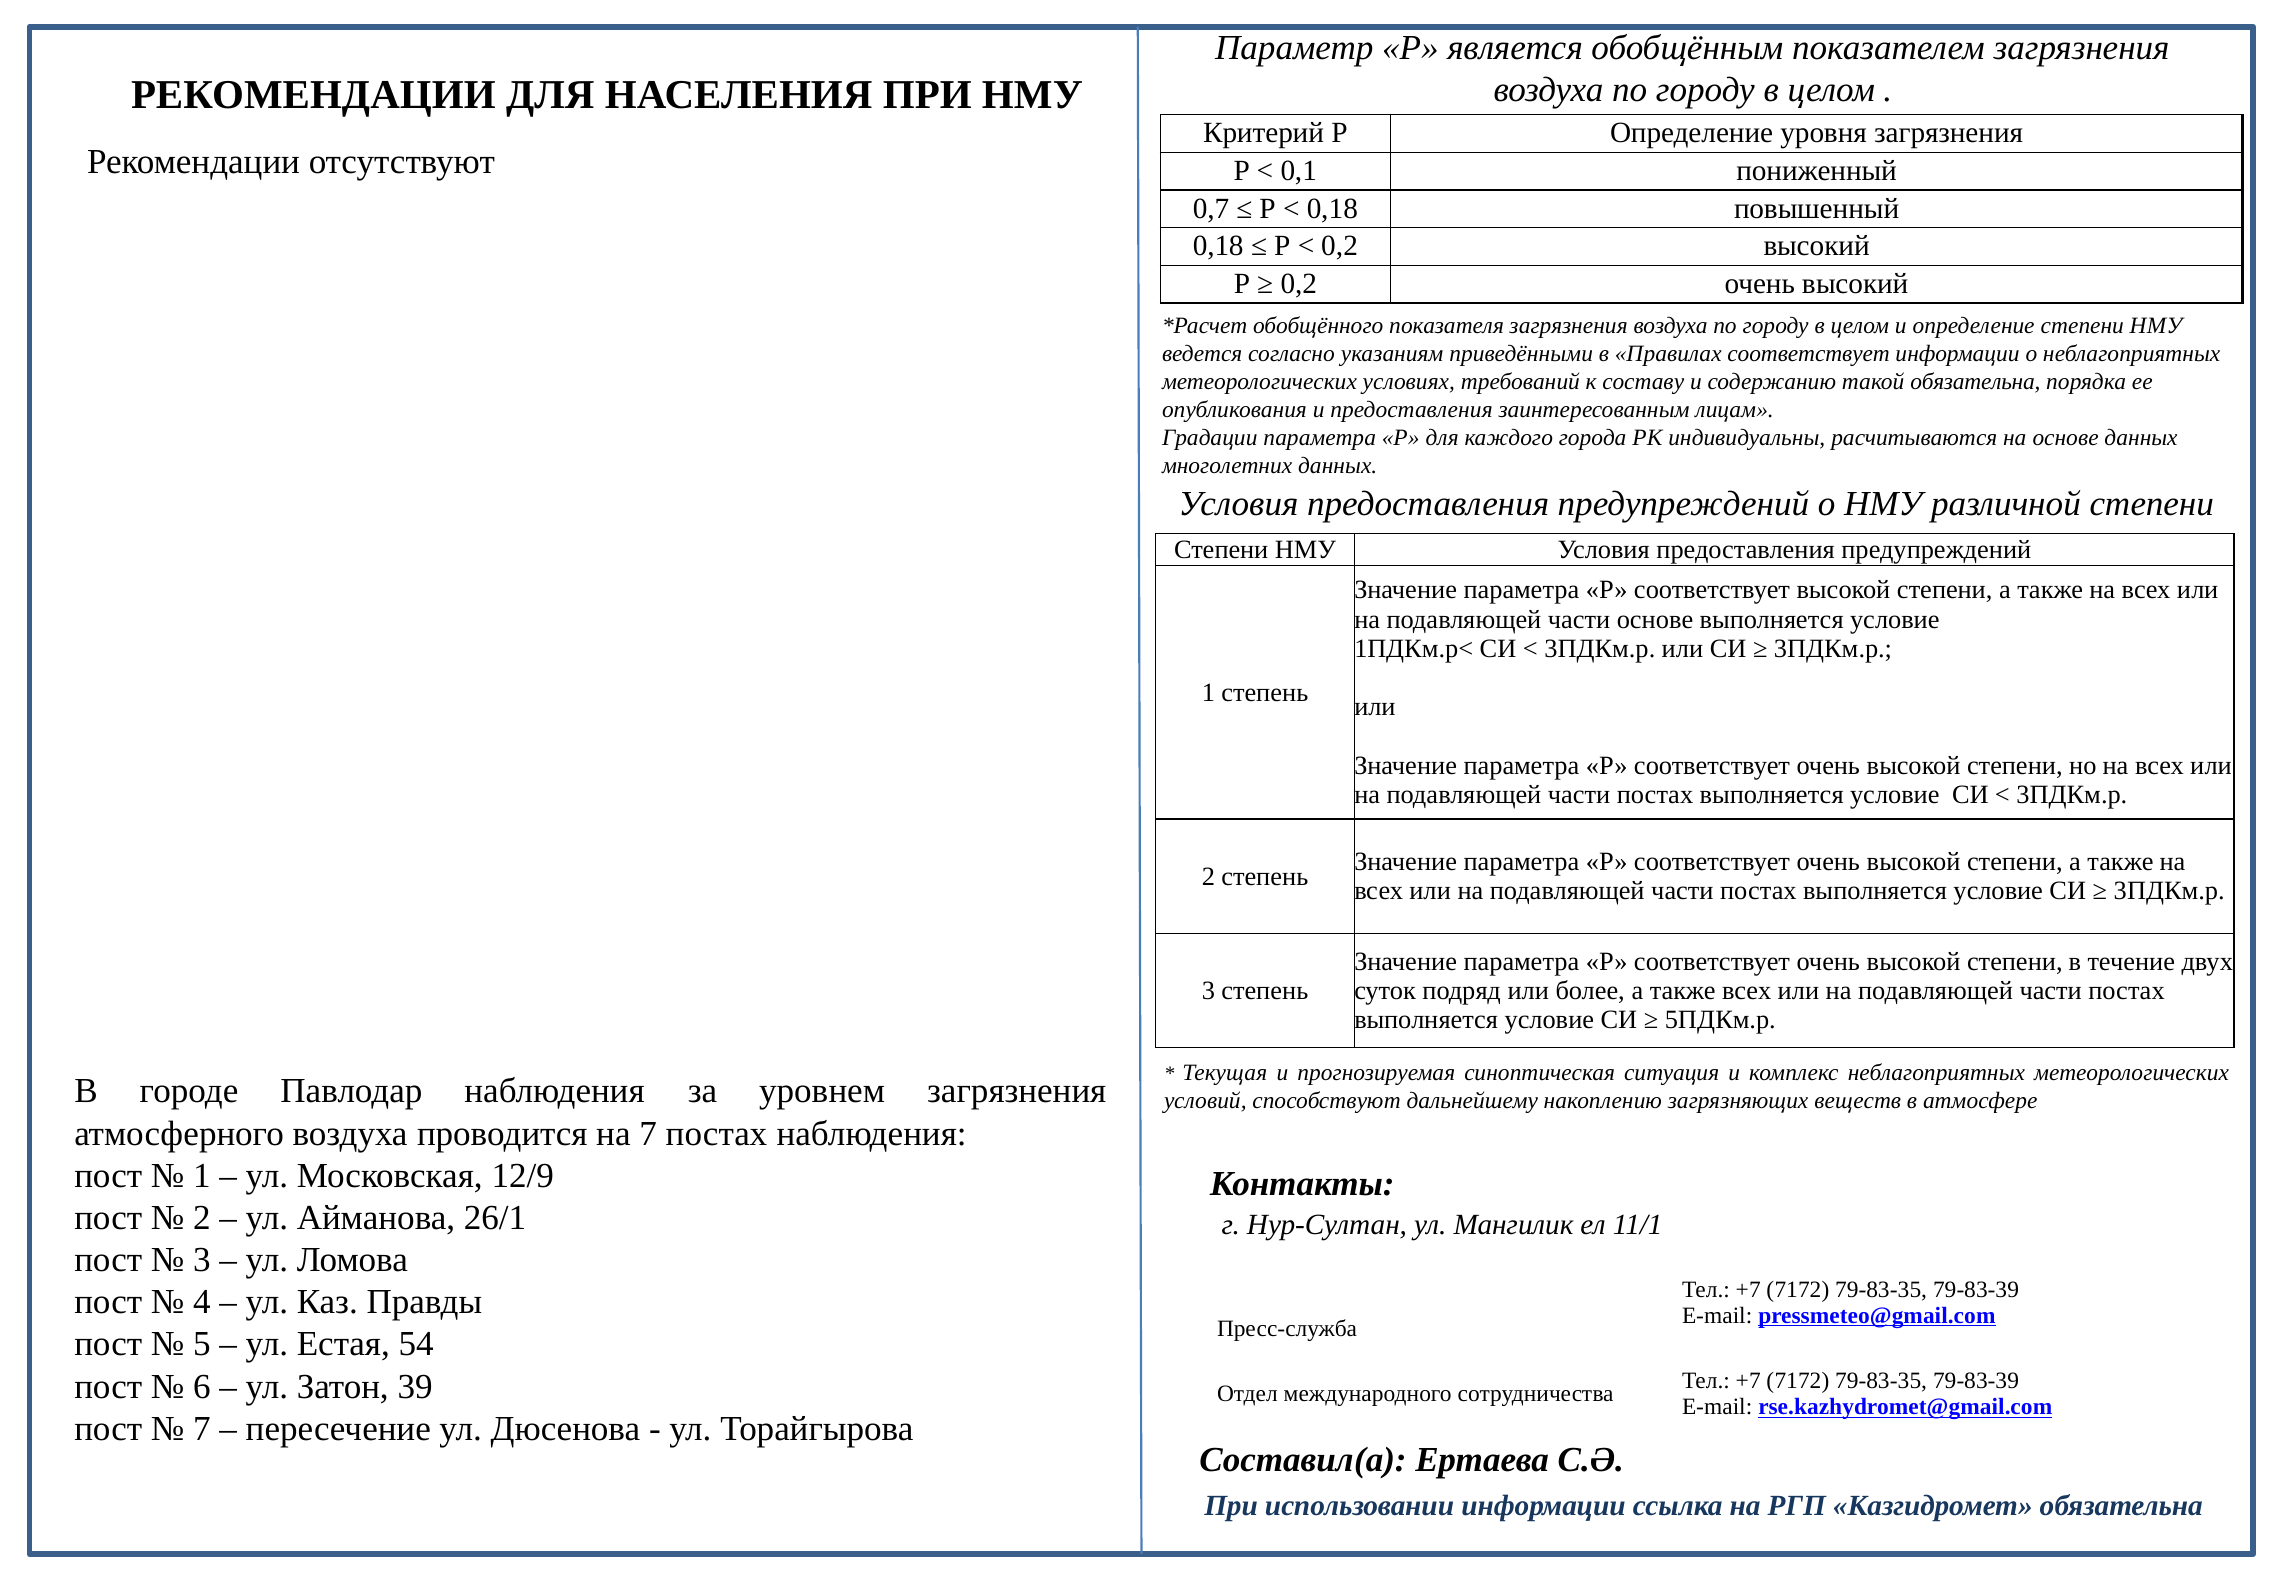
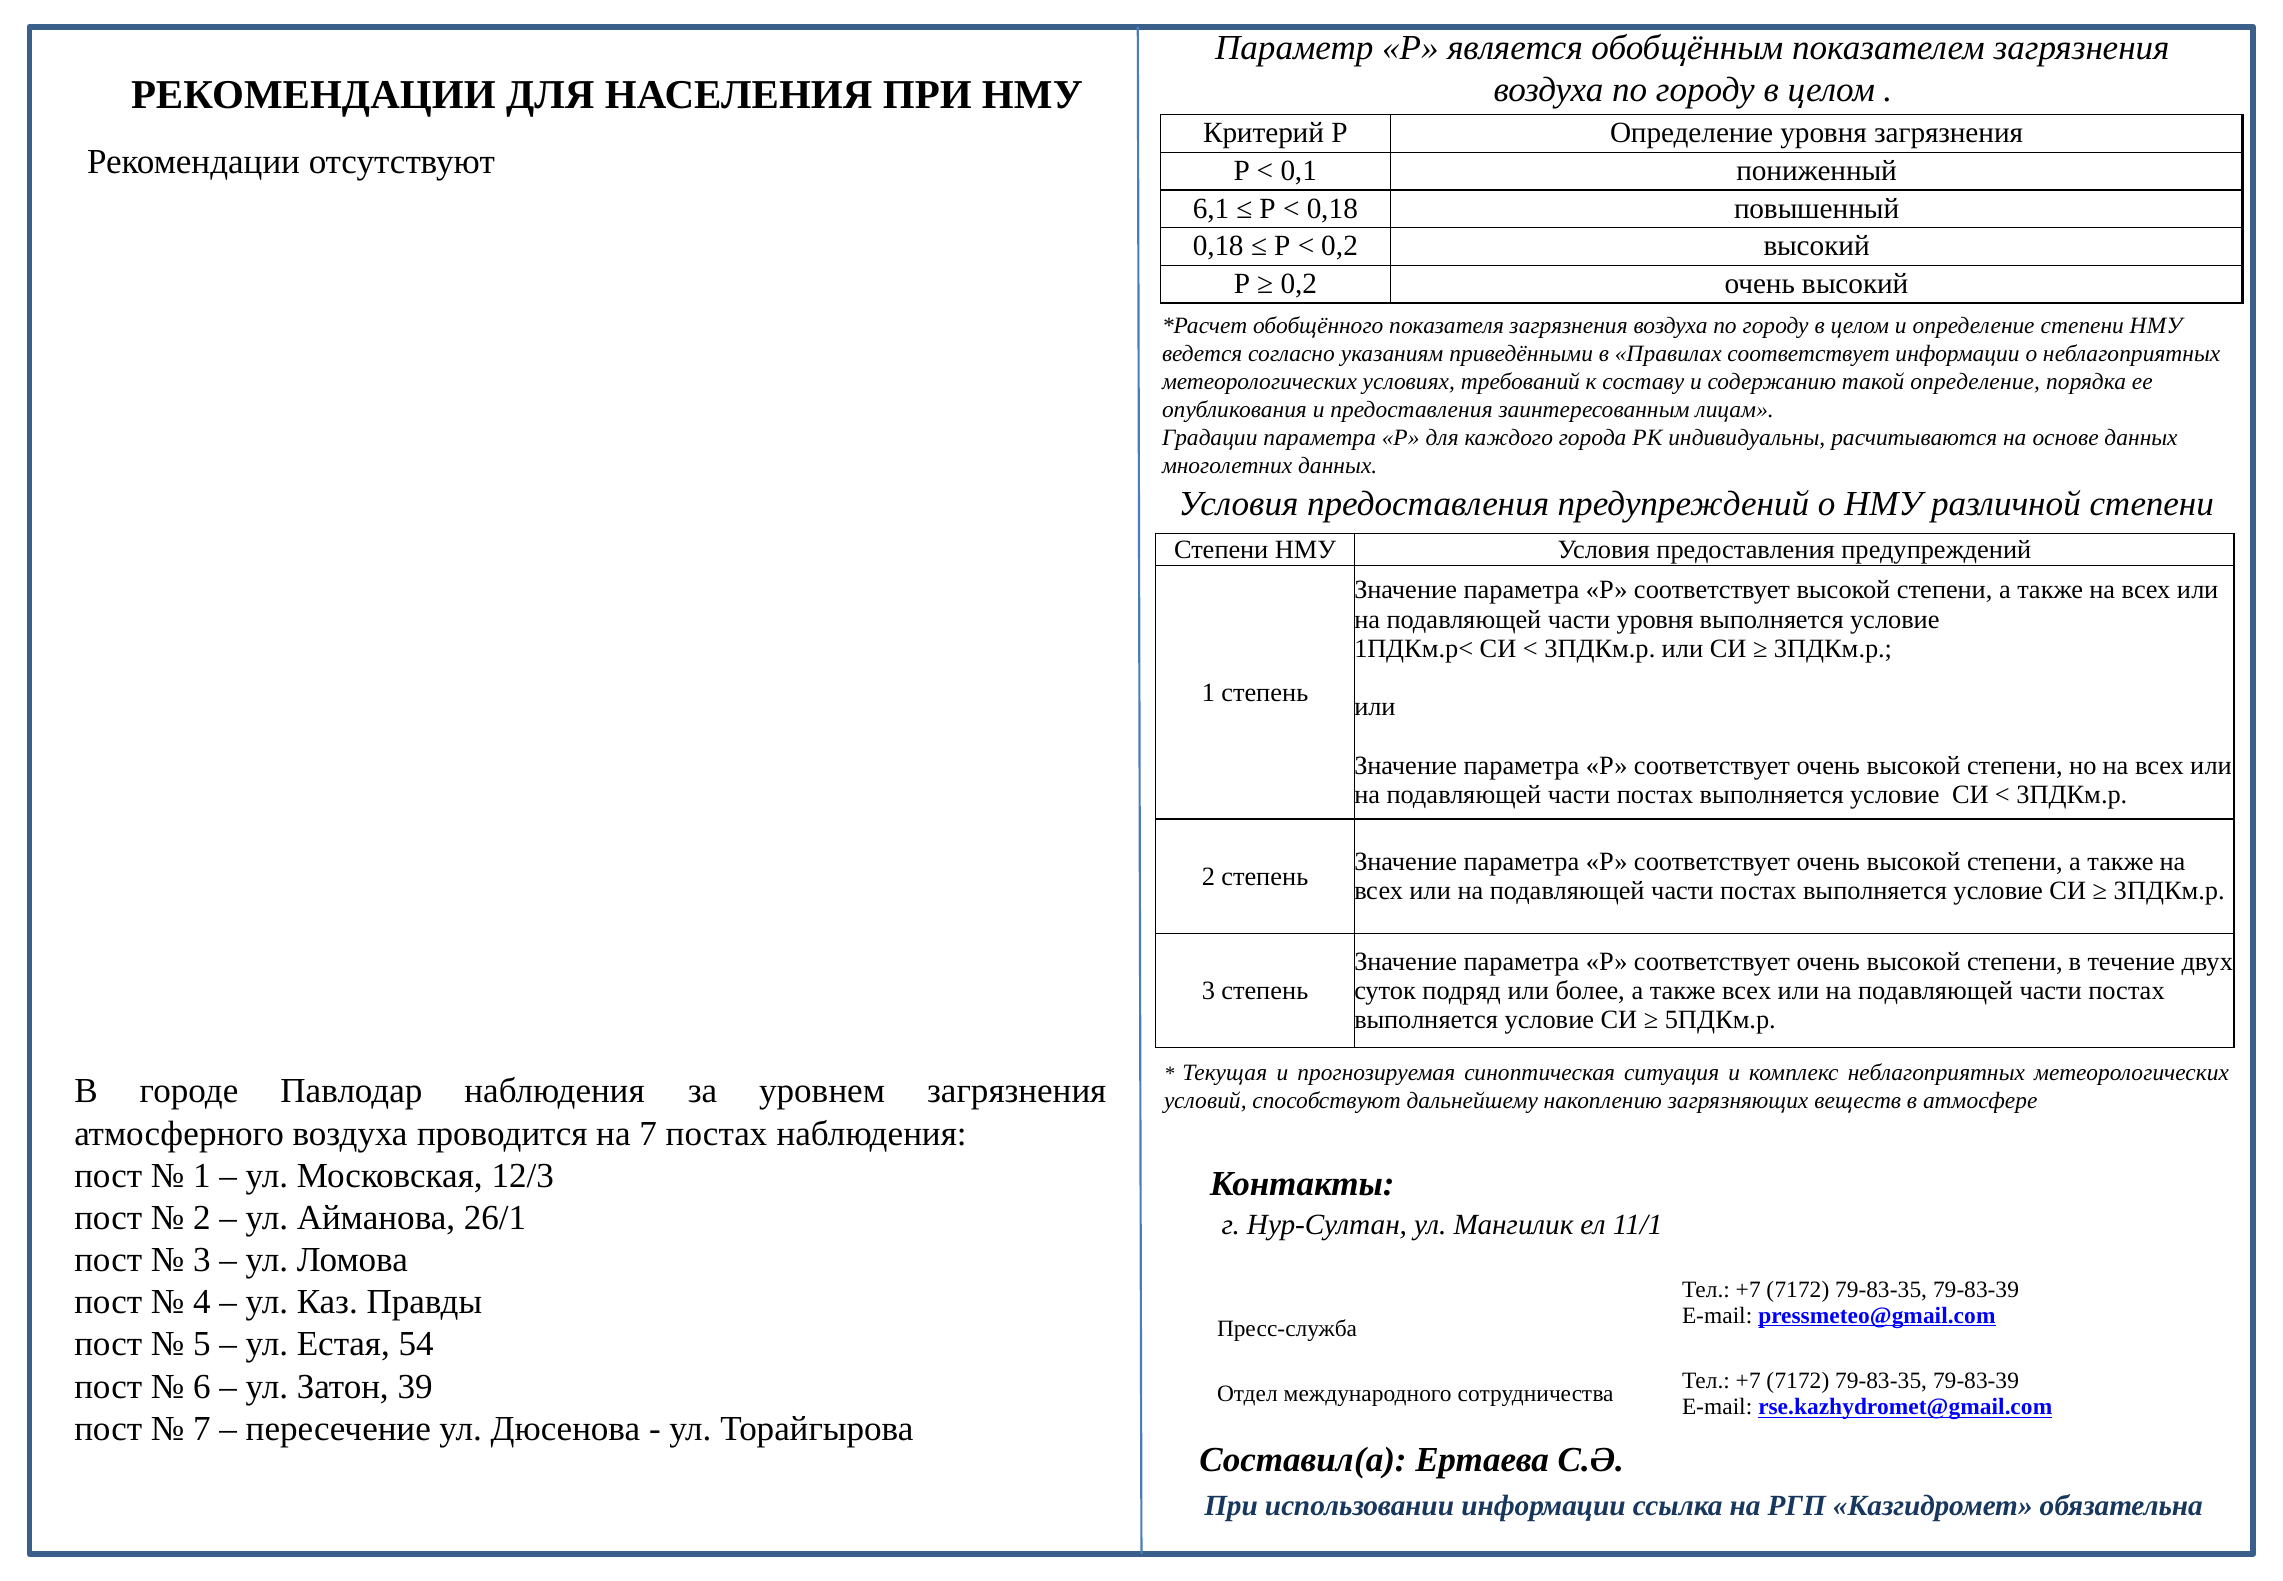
0,7: 0,7 -> 6,1
такой обязательна: обязательна -> определение
части основе: основе -> уровня
12/9: 12/9 -> 12/3
